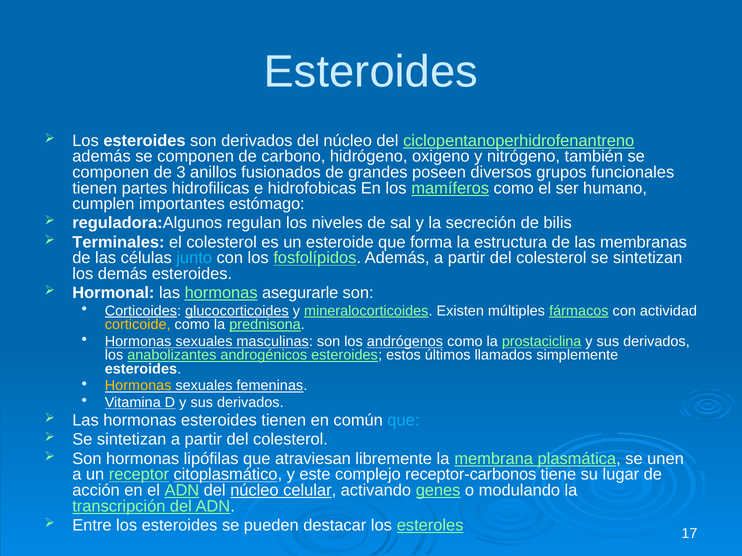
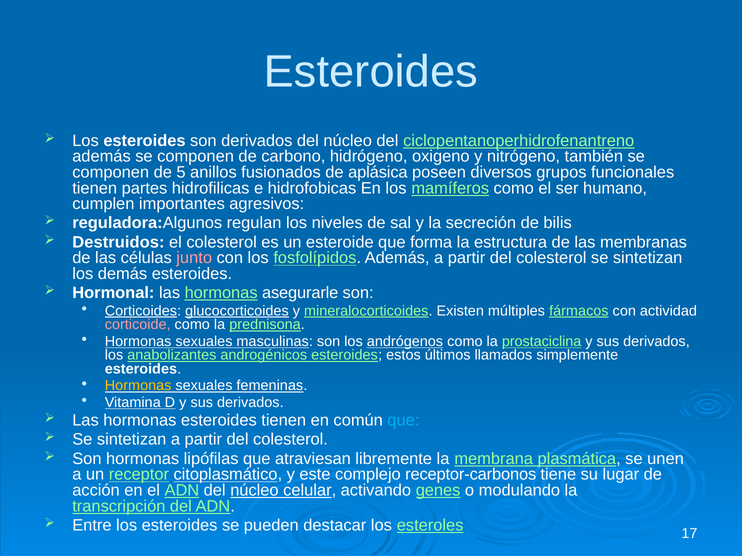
3: 3 -> 5
grandes: grandes -> aplásica
estómago: estómago -> agresivos
Terminales: Terminales -> Destruidos
junto colour: light blue -> pink
corticoide colour: yellow -> pink
